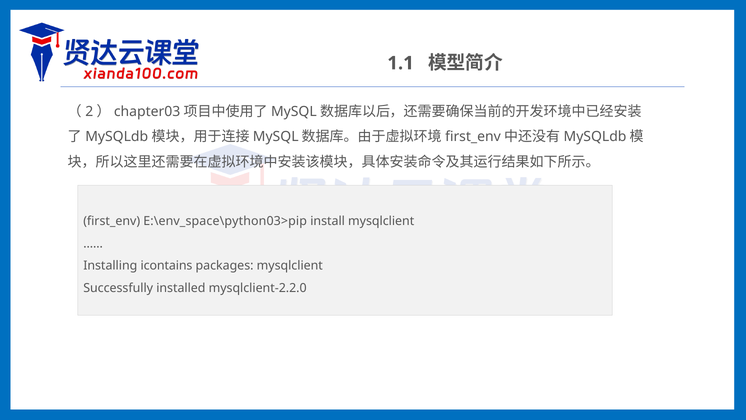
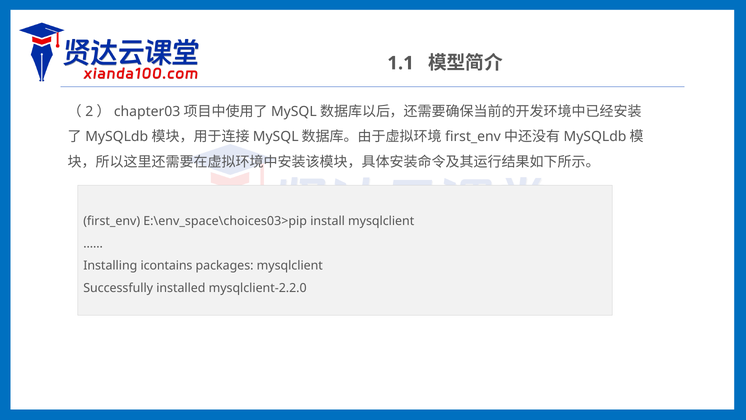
E:\env_space\python03>pip: E:\env_space\python03>pip -> E:\env_space\choices03>pip
